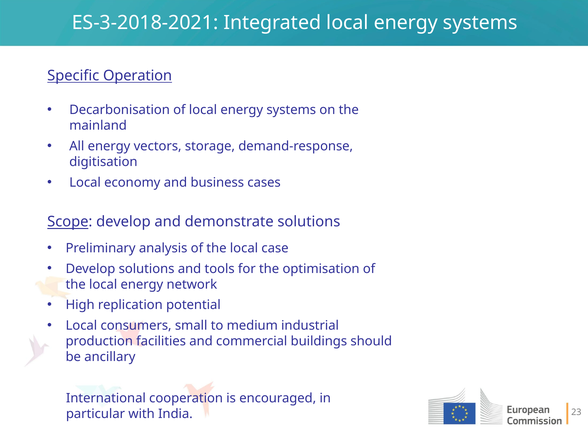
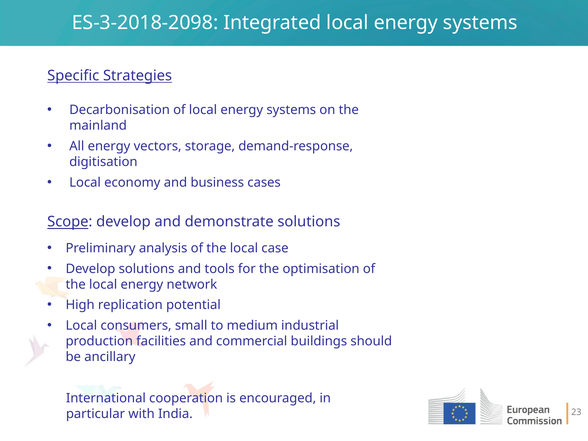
ES-3-2018-2021: ES-3-2018-2021 -> ES-3-2018-2098
Operation: Operation -> Strategies
